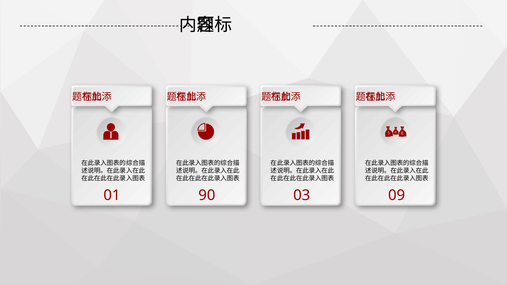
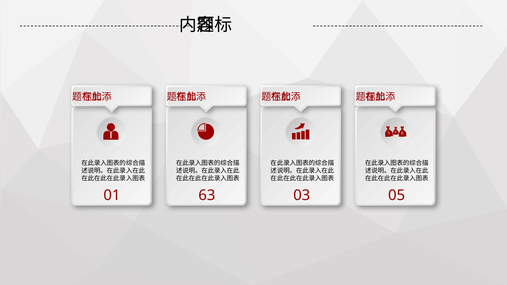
90: 90 -> 63
09: 09 -> 05
